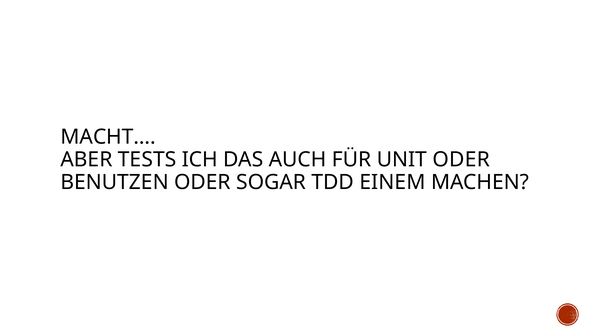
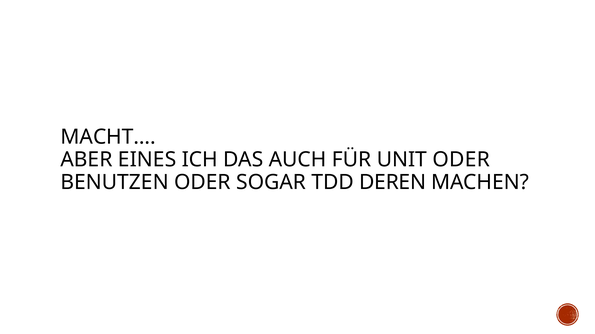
TESTS: TESTS -> EINES
EINEM: EINEM -> DEREN
